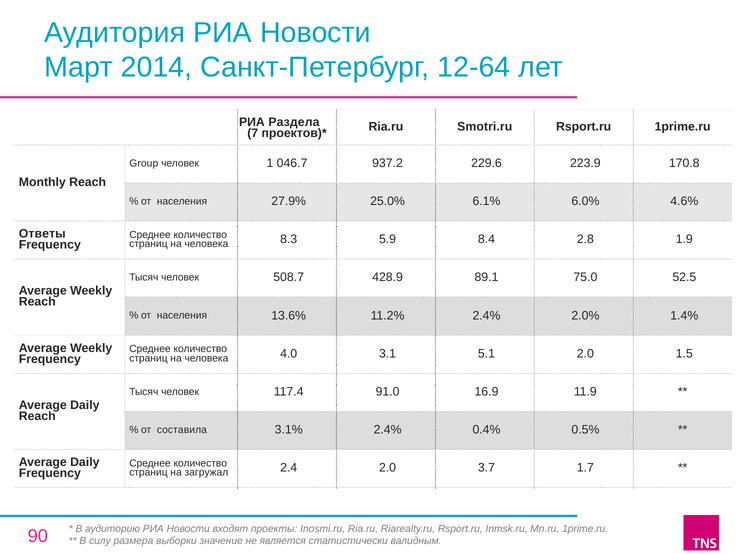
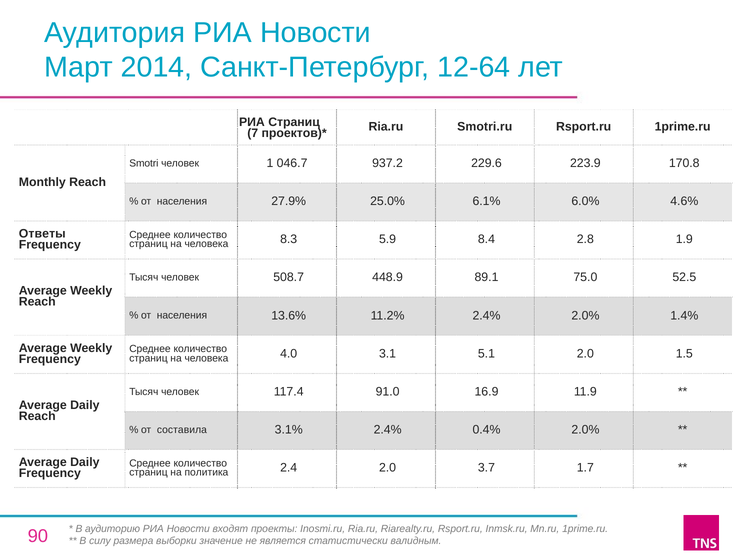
РИА Раздела: Раздела -> Страниц
Group: Group -> Smotri
428.9: 428.9 -> 448.9
0.4% 0.5%: 0.5% -> 2.0%
загружал: загружал -> политика
